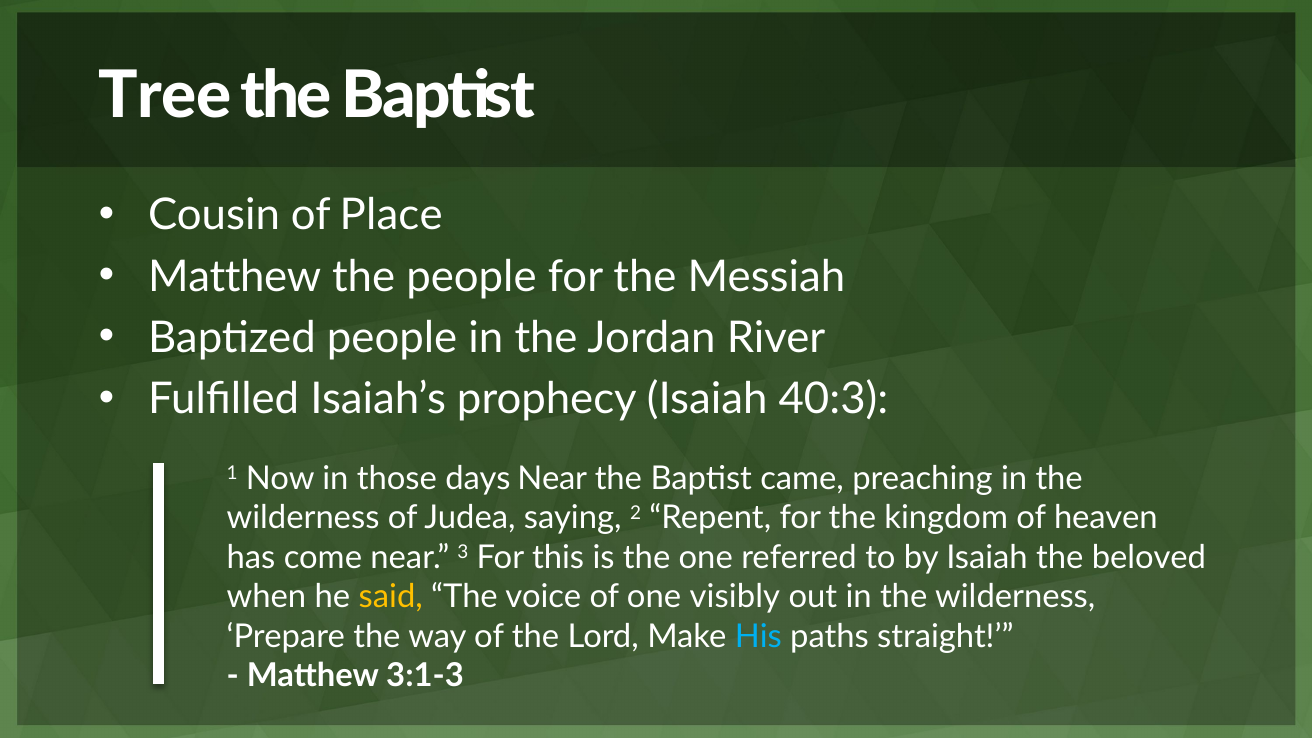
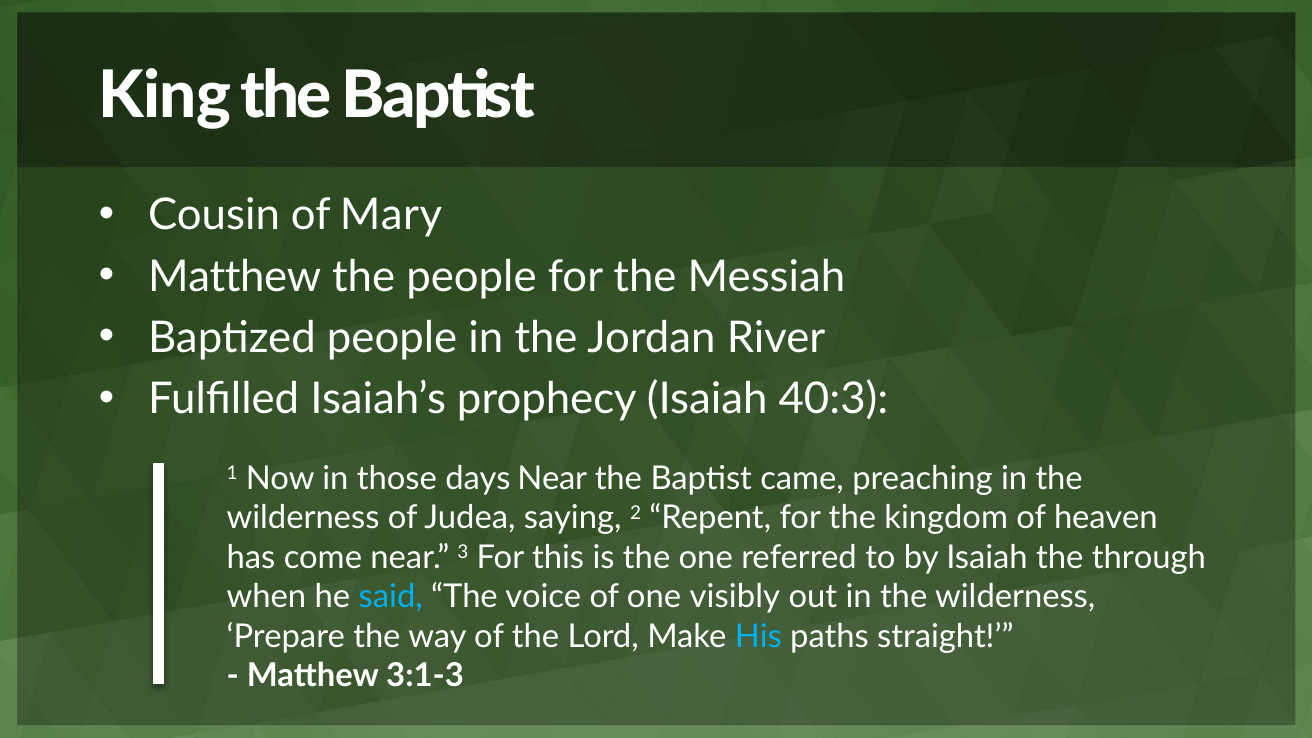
Tree: Tree -> King
Place: Place -> Mary
beloved: beloved -> through
said colour: yellow -> light blue
